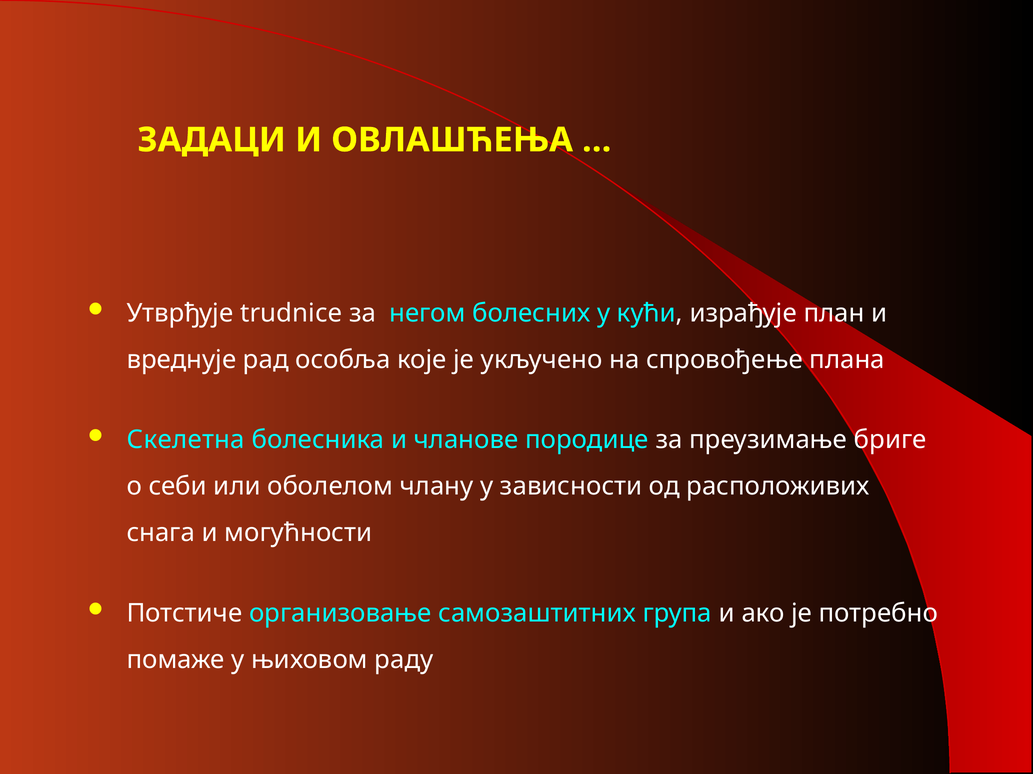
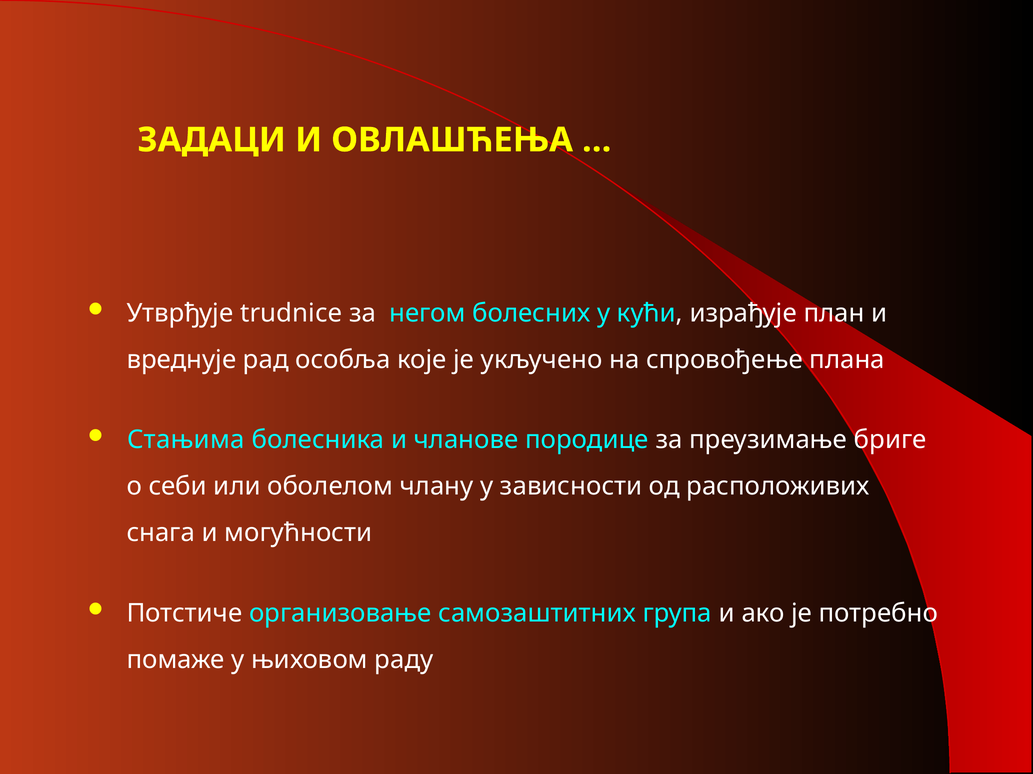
Скелетна: Скелетна -> Стањима
